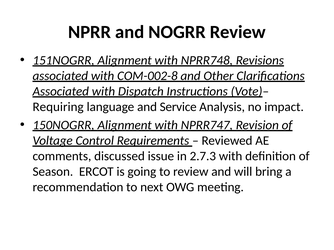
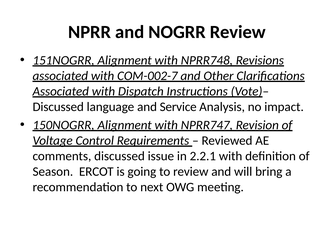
COM-002-8: COM-002-8 -> COM-002-7
Requiring at (58, 107): Requiring -> Discussed
2.7.3: 2.7.3 -> 2.2.1
